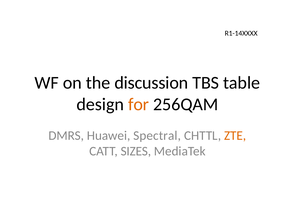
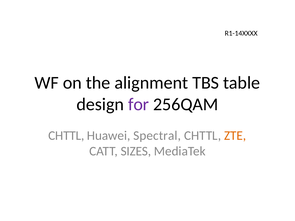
discussion: discussion -> alignment
for colour: orange -> purple
DMRS at (66, 136): DMRS -> CHTTL
